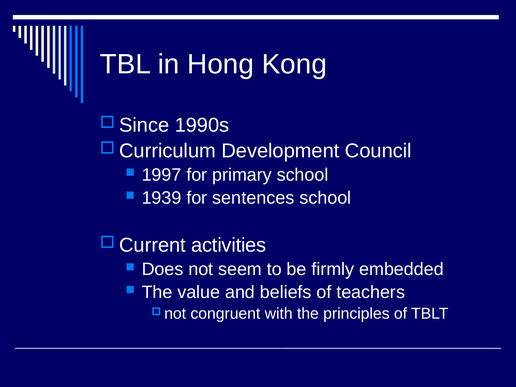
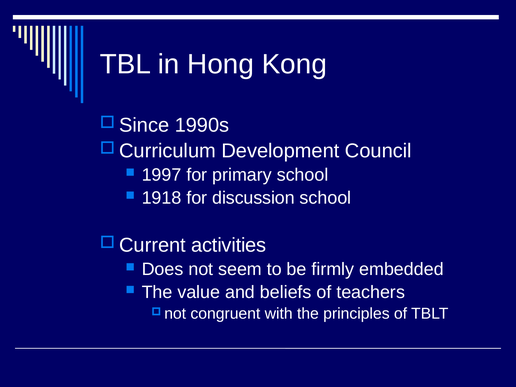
1939: 1939 -> 1918
sentences: sentences -> discussion
